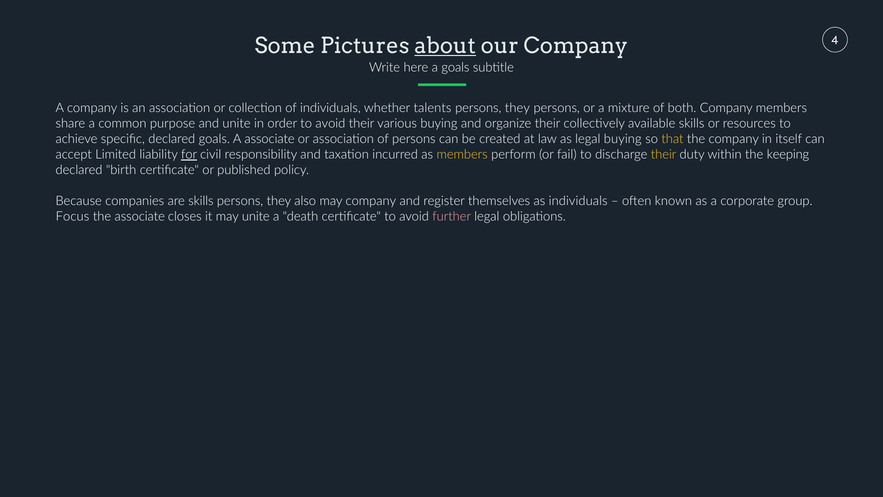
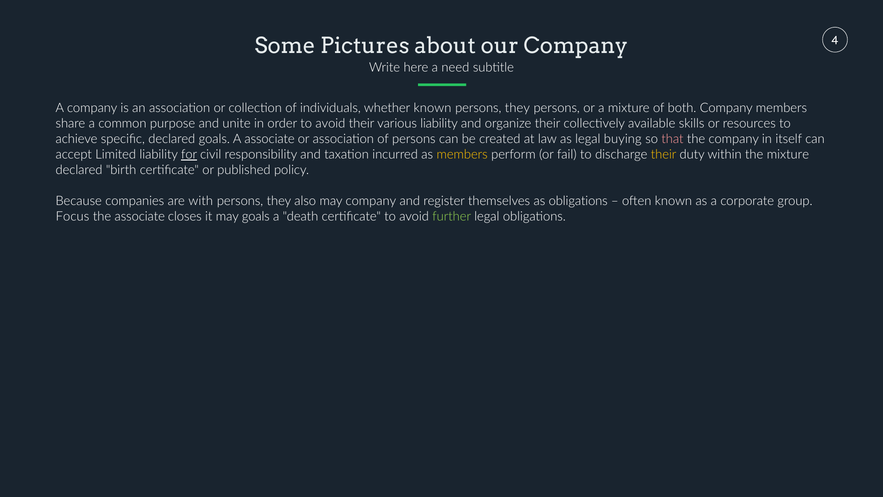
about underline: present -> none
a goals: goals -> need
whether talents: talents -> known
various buying: buying -> liability
that colour: yellow -> pink
the keeping: keeping -> mixture
are skills: skills -> with
as individuals: individuals -> obligations
may unite: unite -> goals
further colour: pink -> light green
